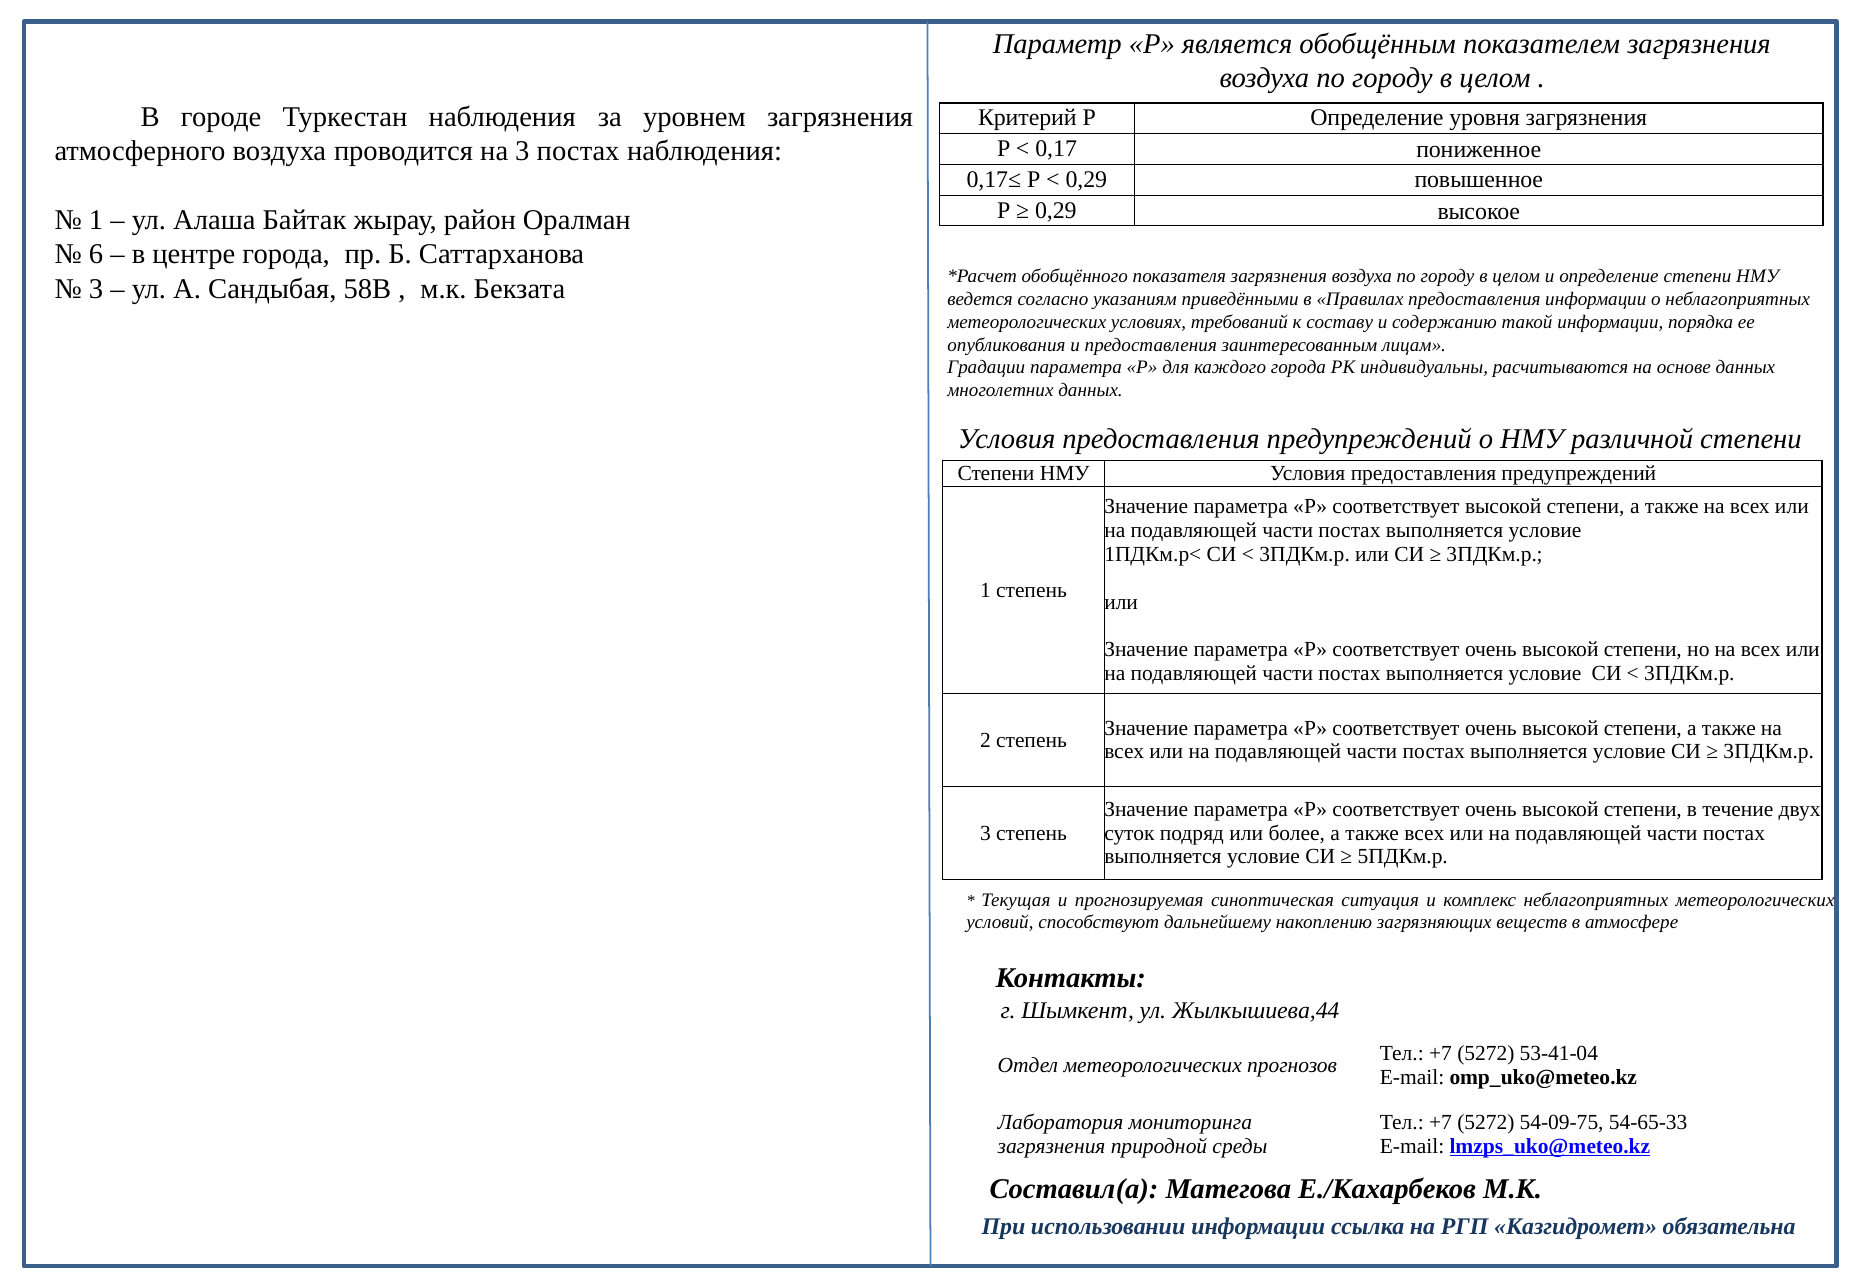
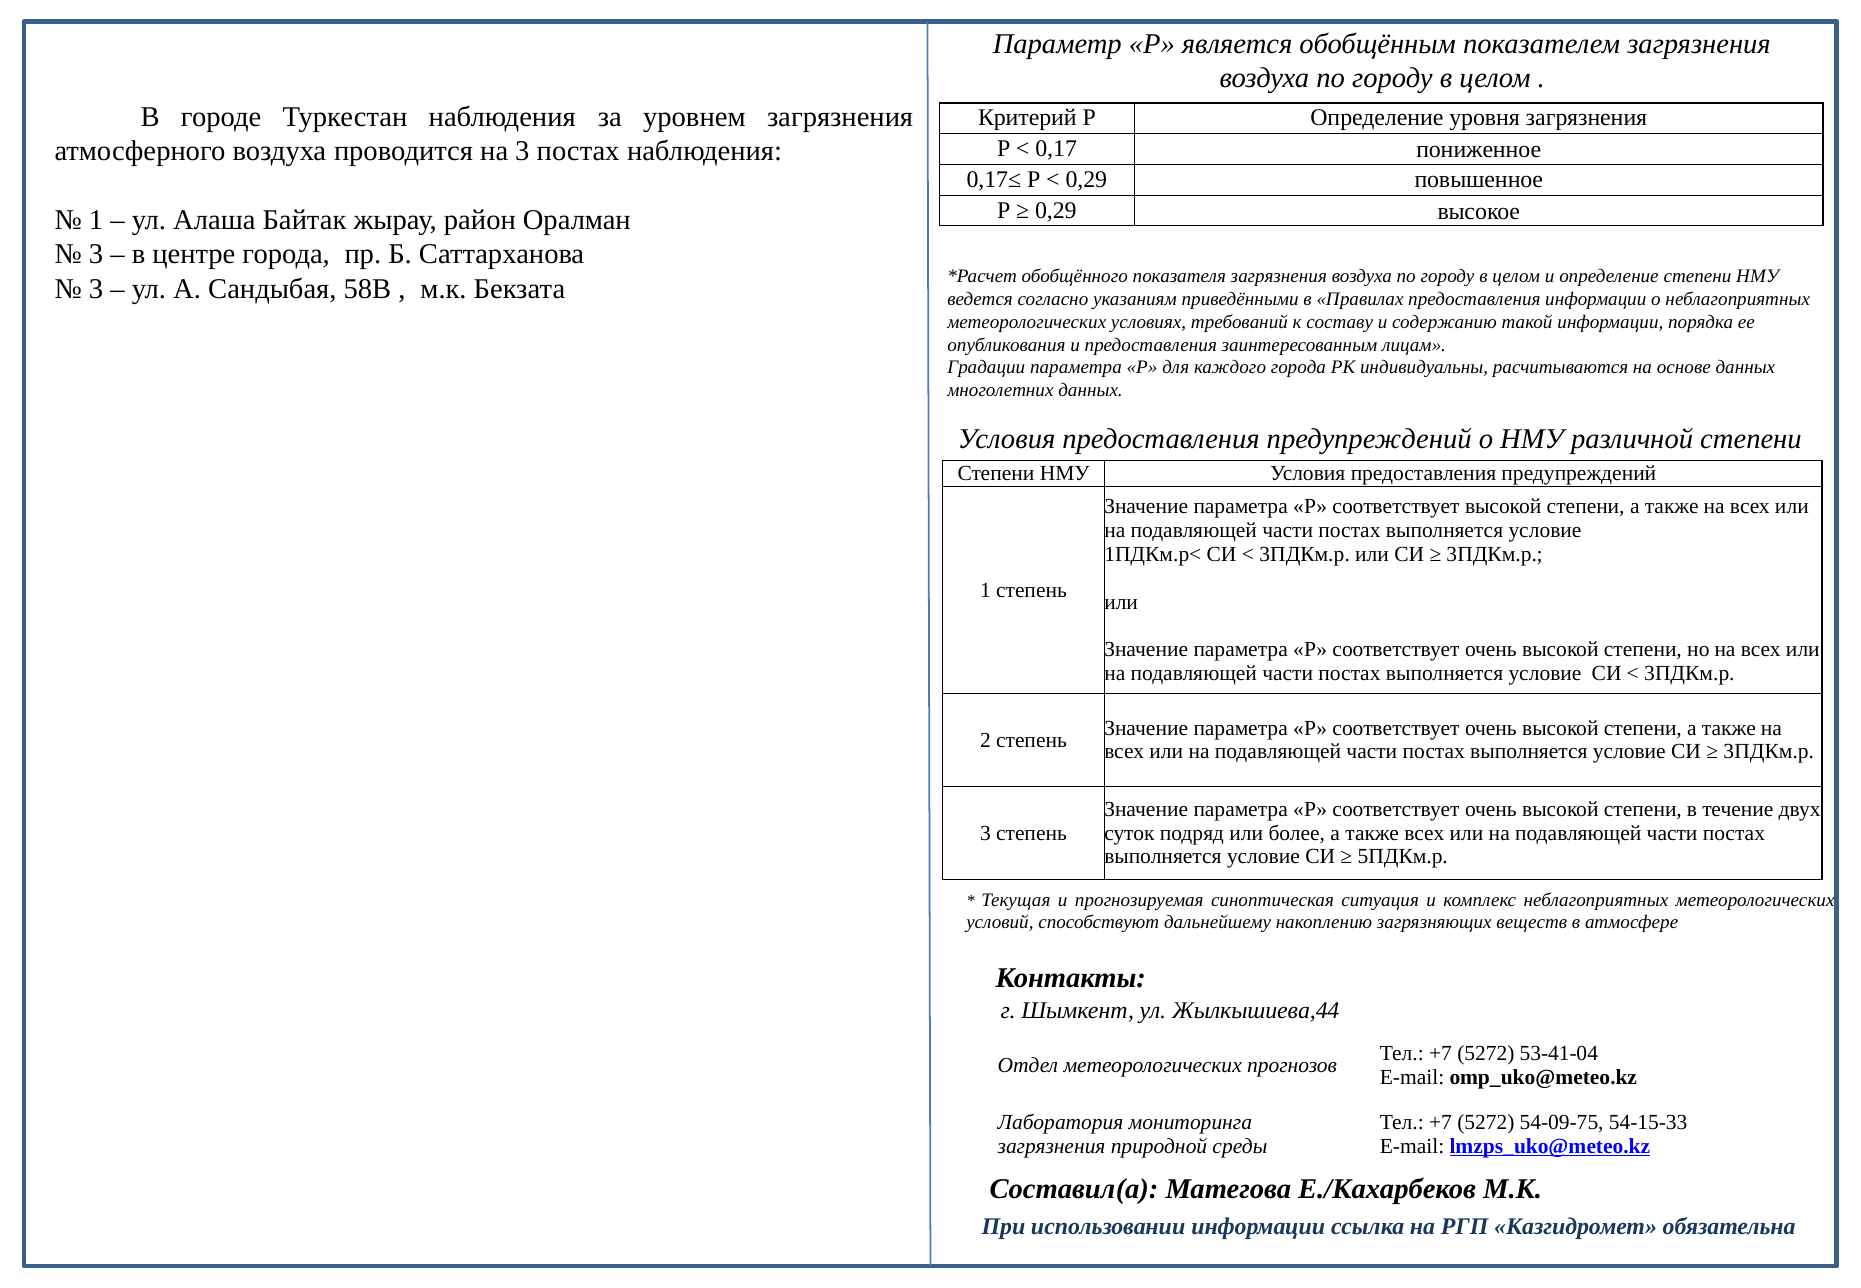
6 at (96, 255): 6 -> 3
54-65-33: 54-65-33 -> 54-15-33
